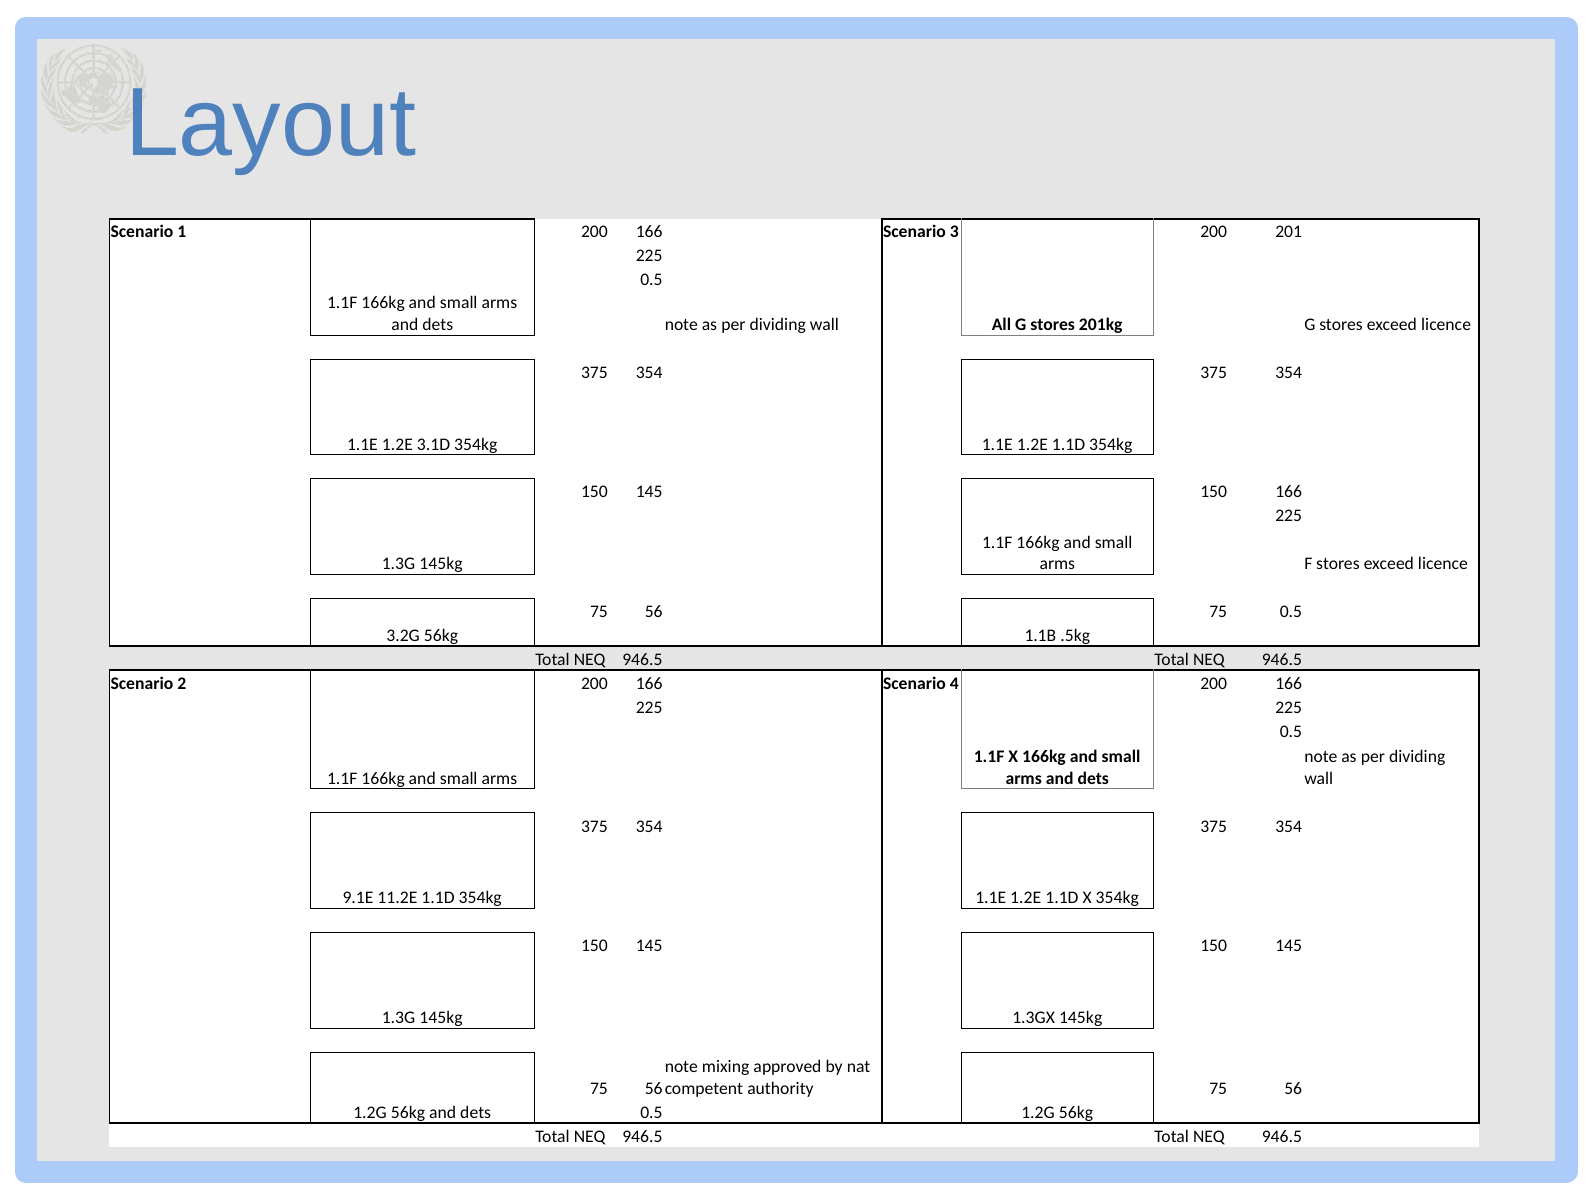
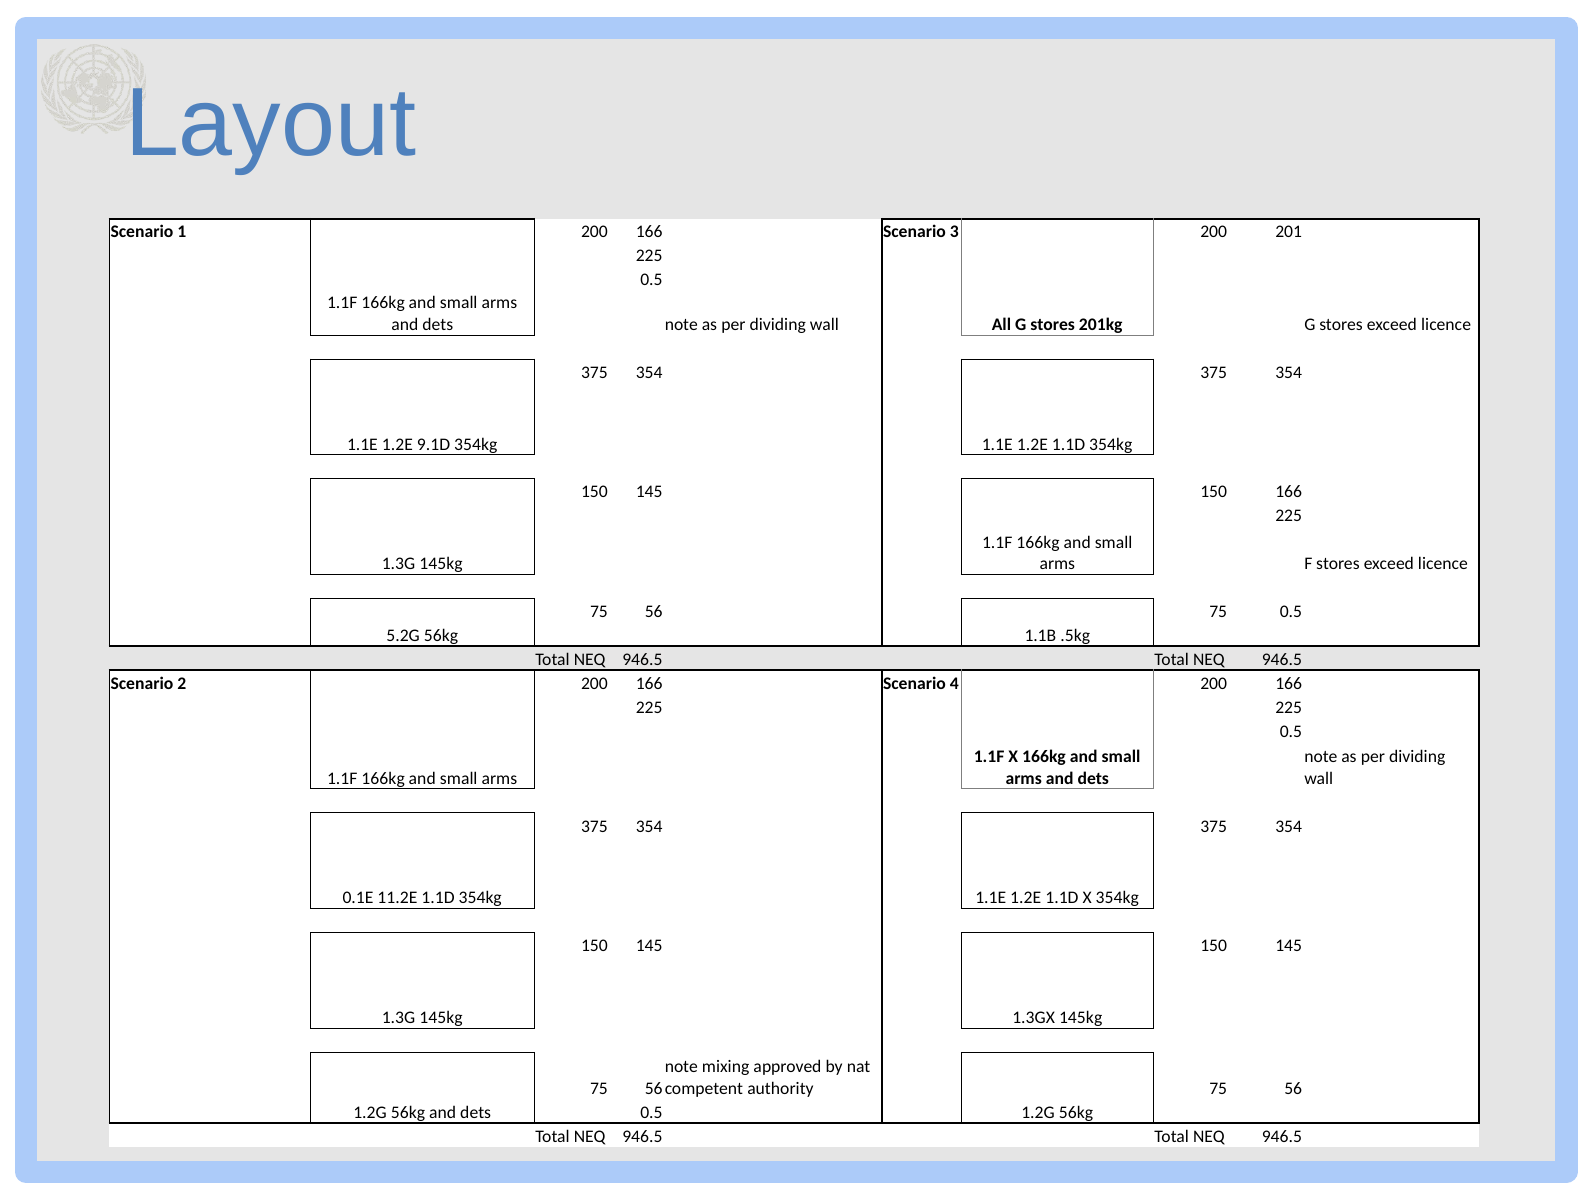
3.1D: 3.1D -> 9.1D
3.2G: 3.2G -> 5.2G
9.1E: 9.1E -> 0.1E
